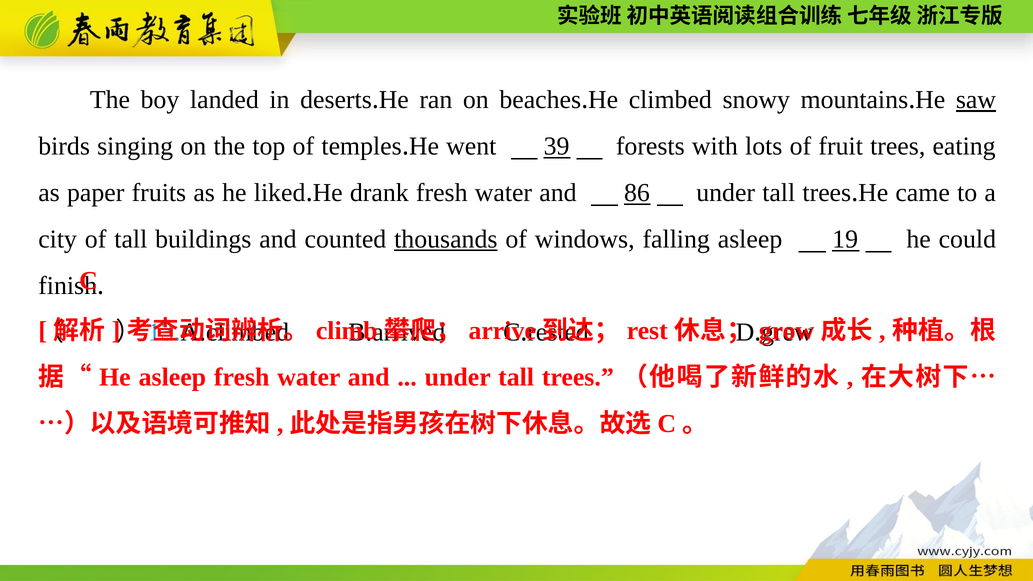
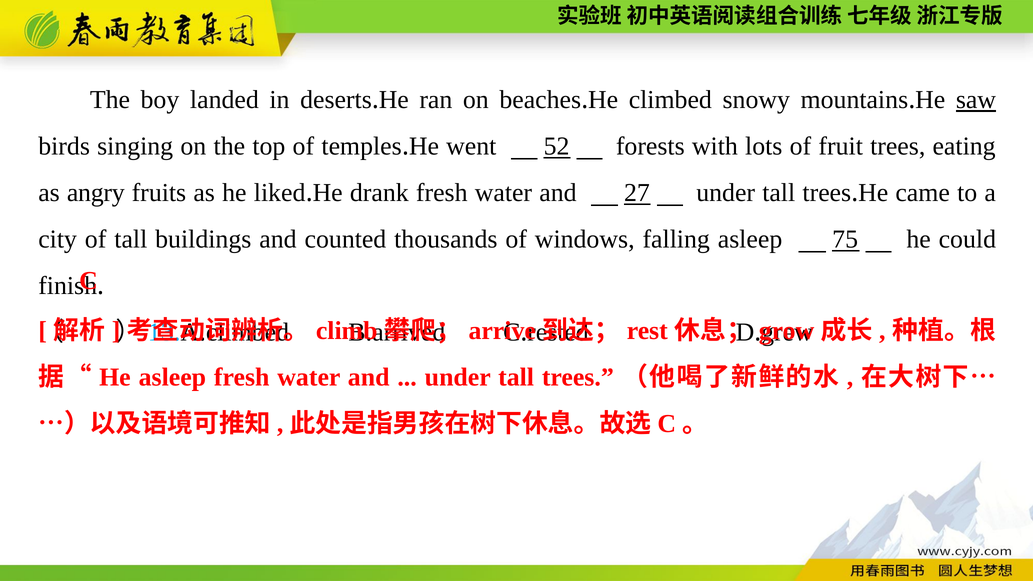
39: 39 -> 52
paper: paper -> angry
86: 86 -> 27
thousands underline: present -> none
19: 19 -> 75
